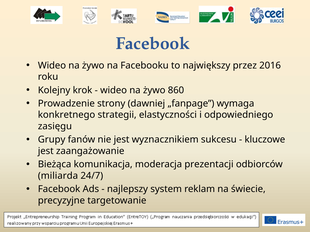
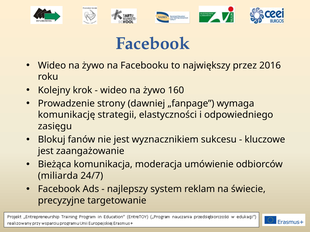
860: 860 -> 160
konkretnego: konkretnego -> komunikację
Grupy: Grupy -> Blokuj
prezentacji: prezentacji -> umówienie
